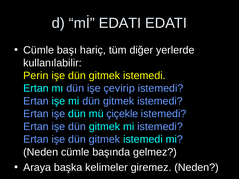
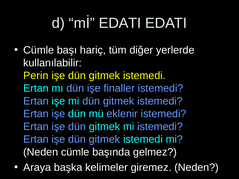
çevirip: çevirip -> finaller
çiçekle: çiçekle -> eklenir
